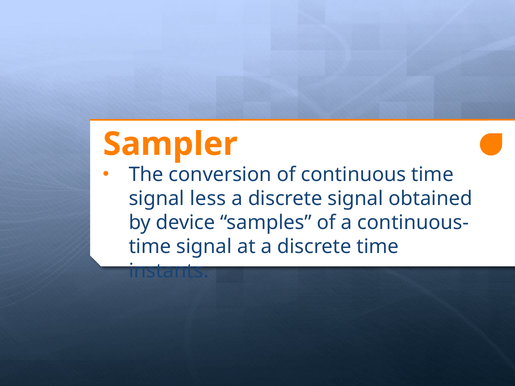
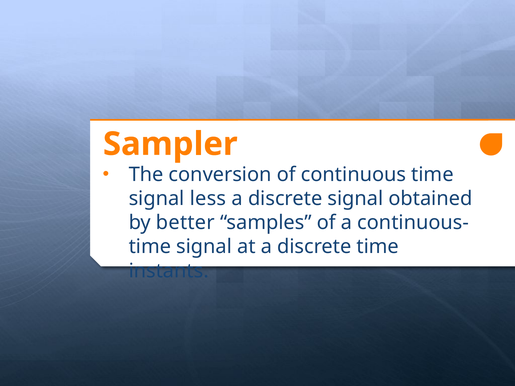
device: device -> better
